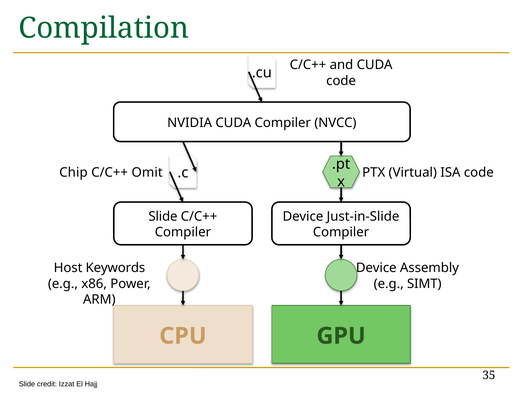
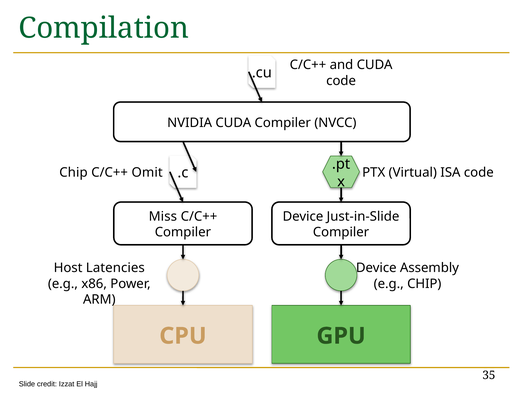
Slide at (163, 217): Slide -> Miss
Keywords: Keywords -> Latencies
e.g SIMT: SIMT -> CHIP
